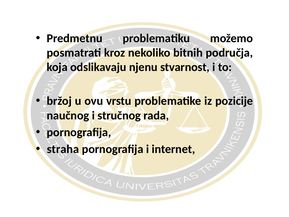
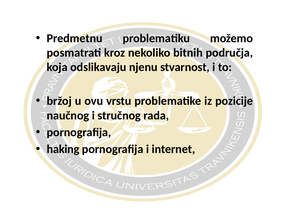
straha: straha -> haking
